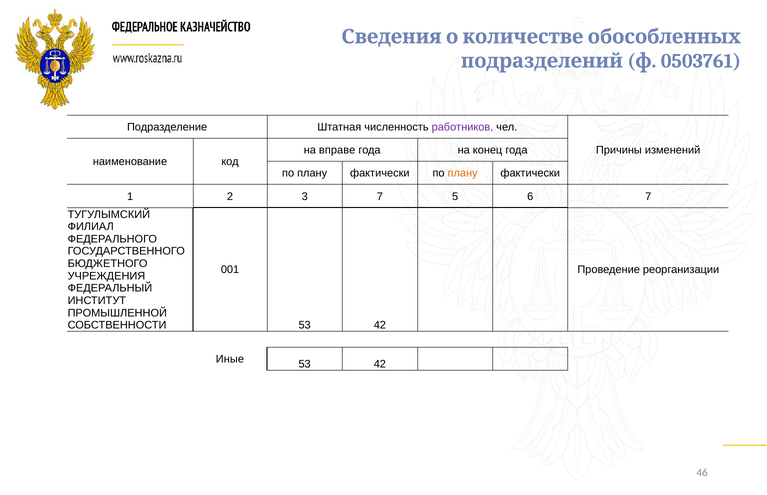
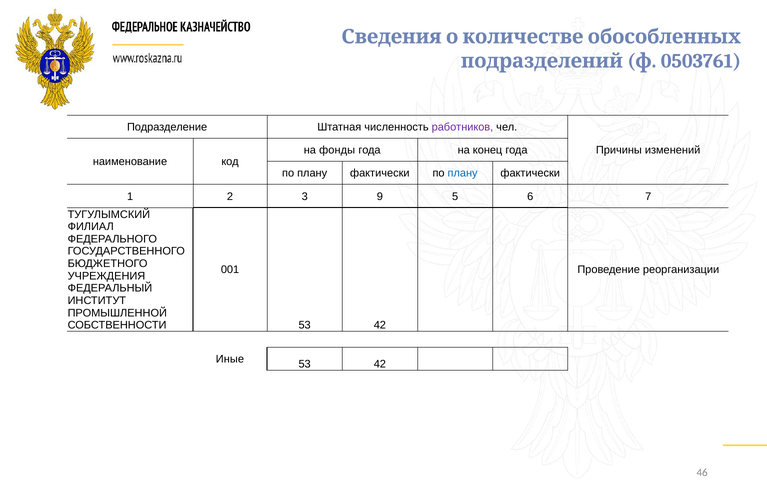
вправе: вправе -> фонды
плану at (463, 173) colour: orange -> blue
3 7: 7 -> 9
